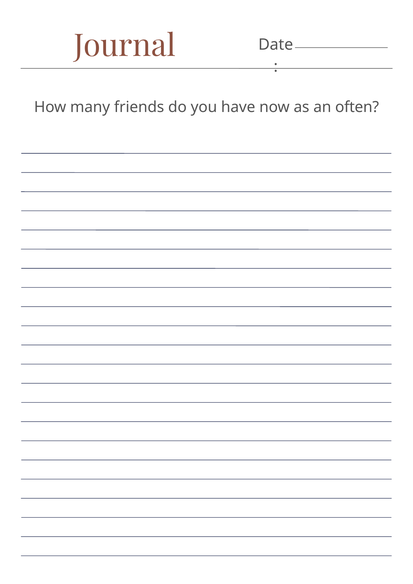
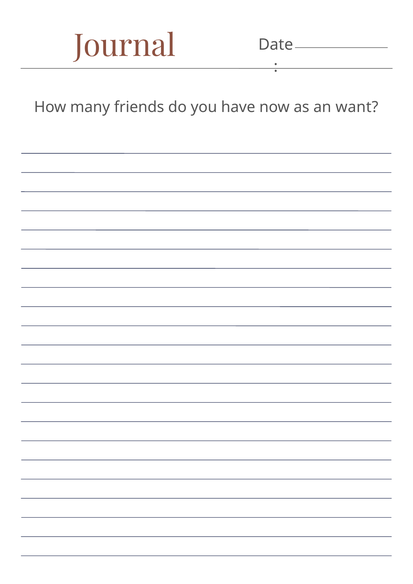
often: often -> want
